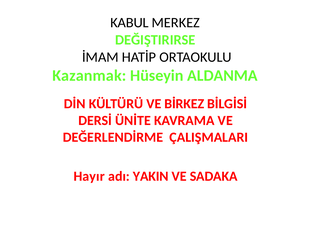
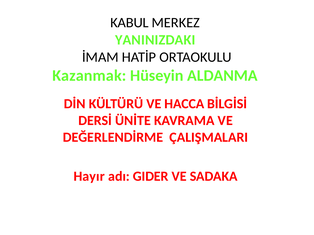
DEĞIŞTIRIRSE: DEĞIŞTIRIRSE -> YANINIZDAKI
BİRKEZ: BİRKEZ -> HACCA
YAKIN: YAKIN -> GIDER
